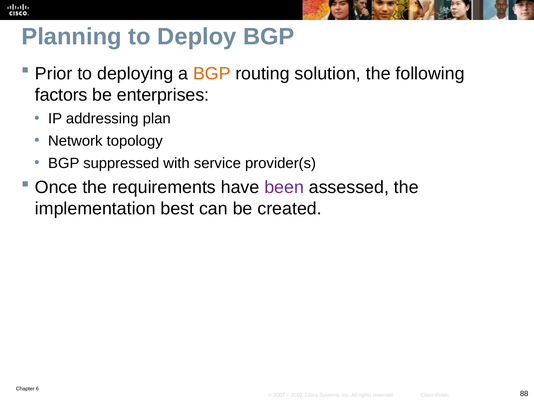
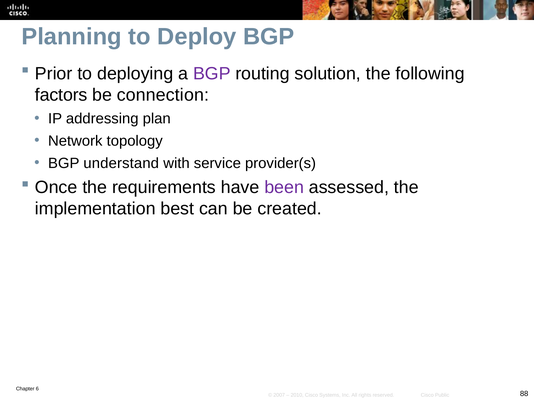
BGP at (212, 74) colour: orange -> purple
enterprises: enterprises -> connection
suppressed: suppressed -> understand
